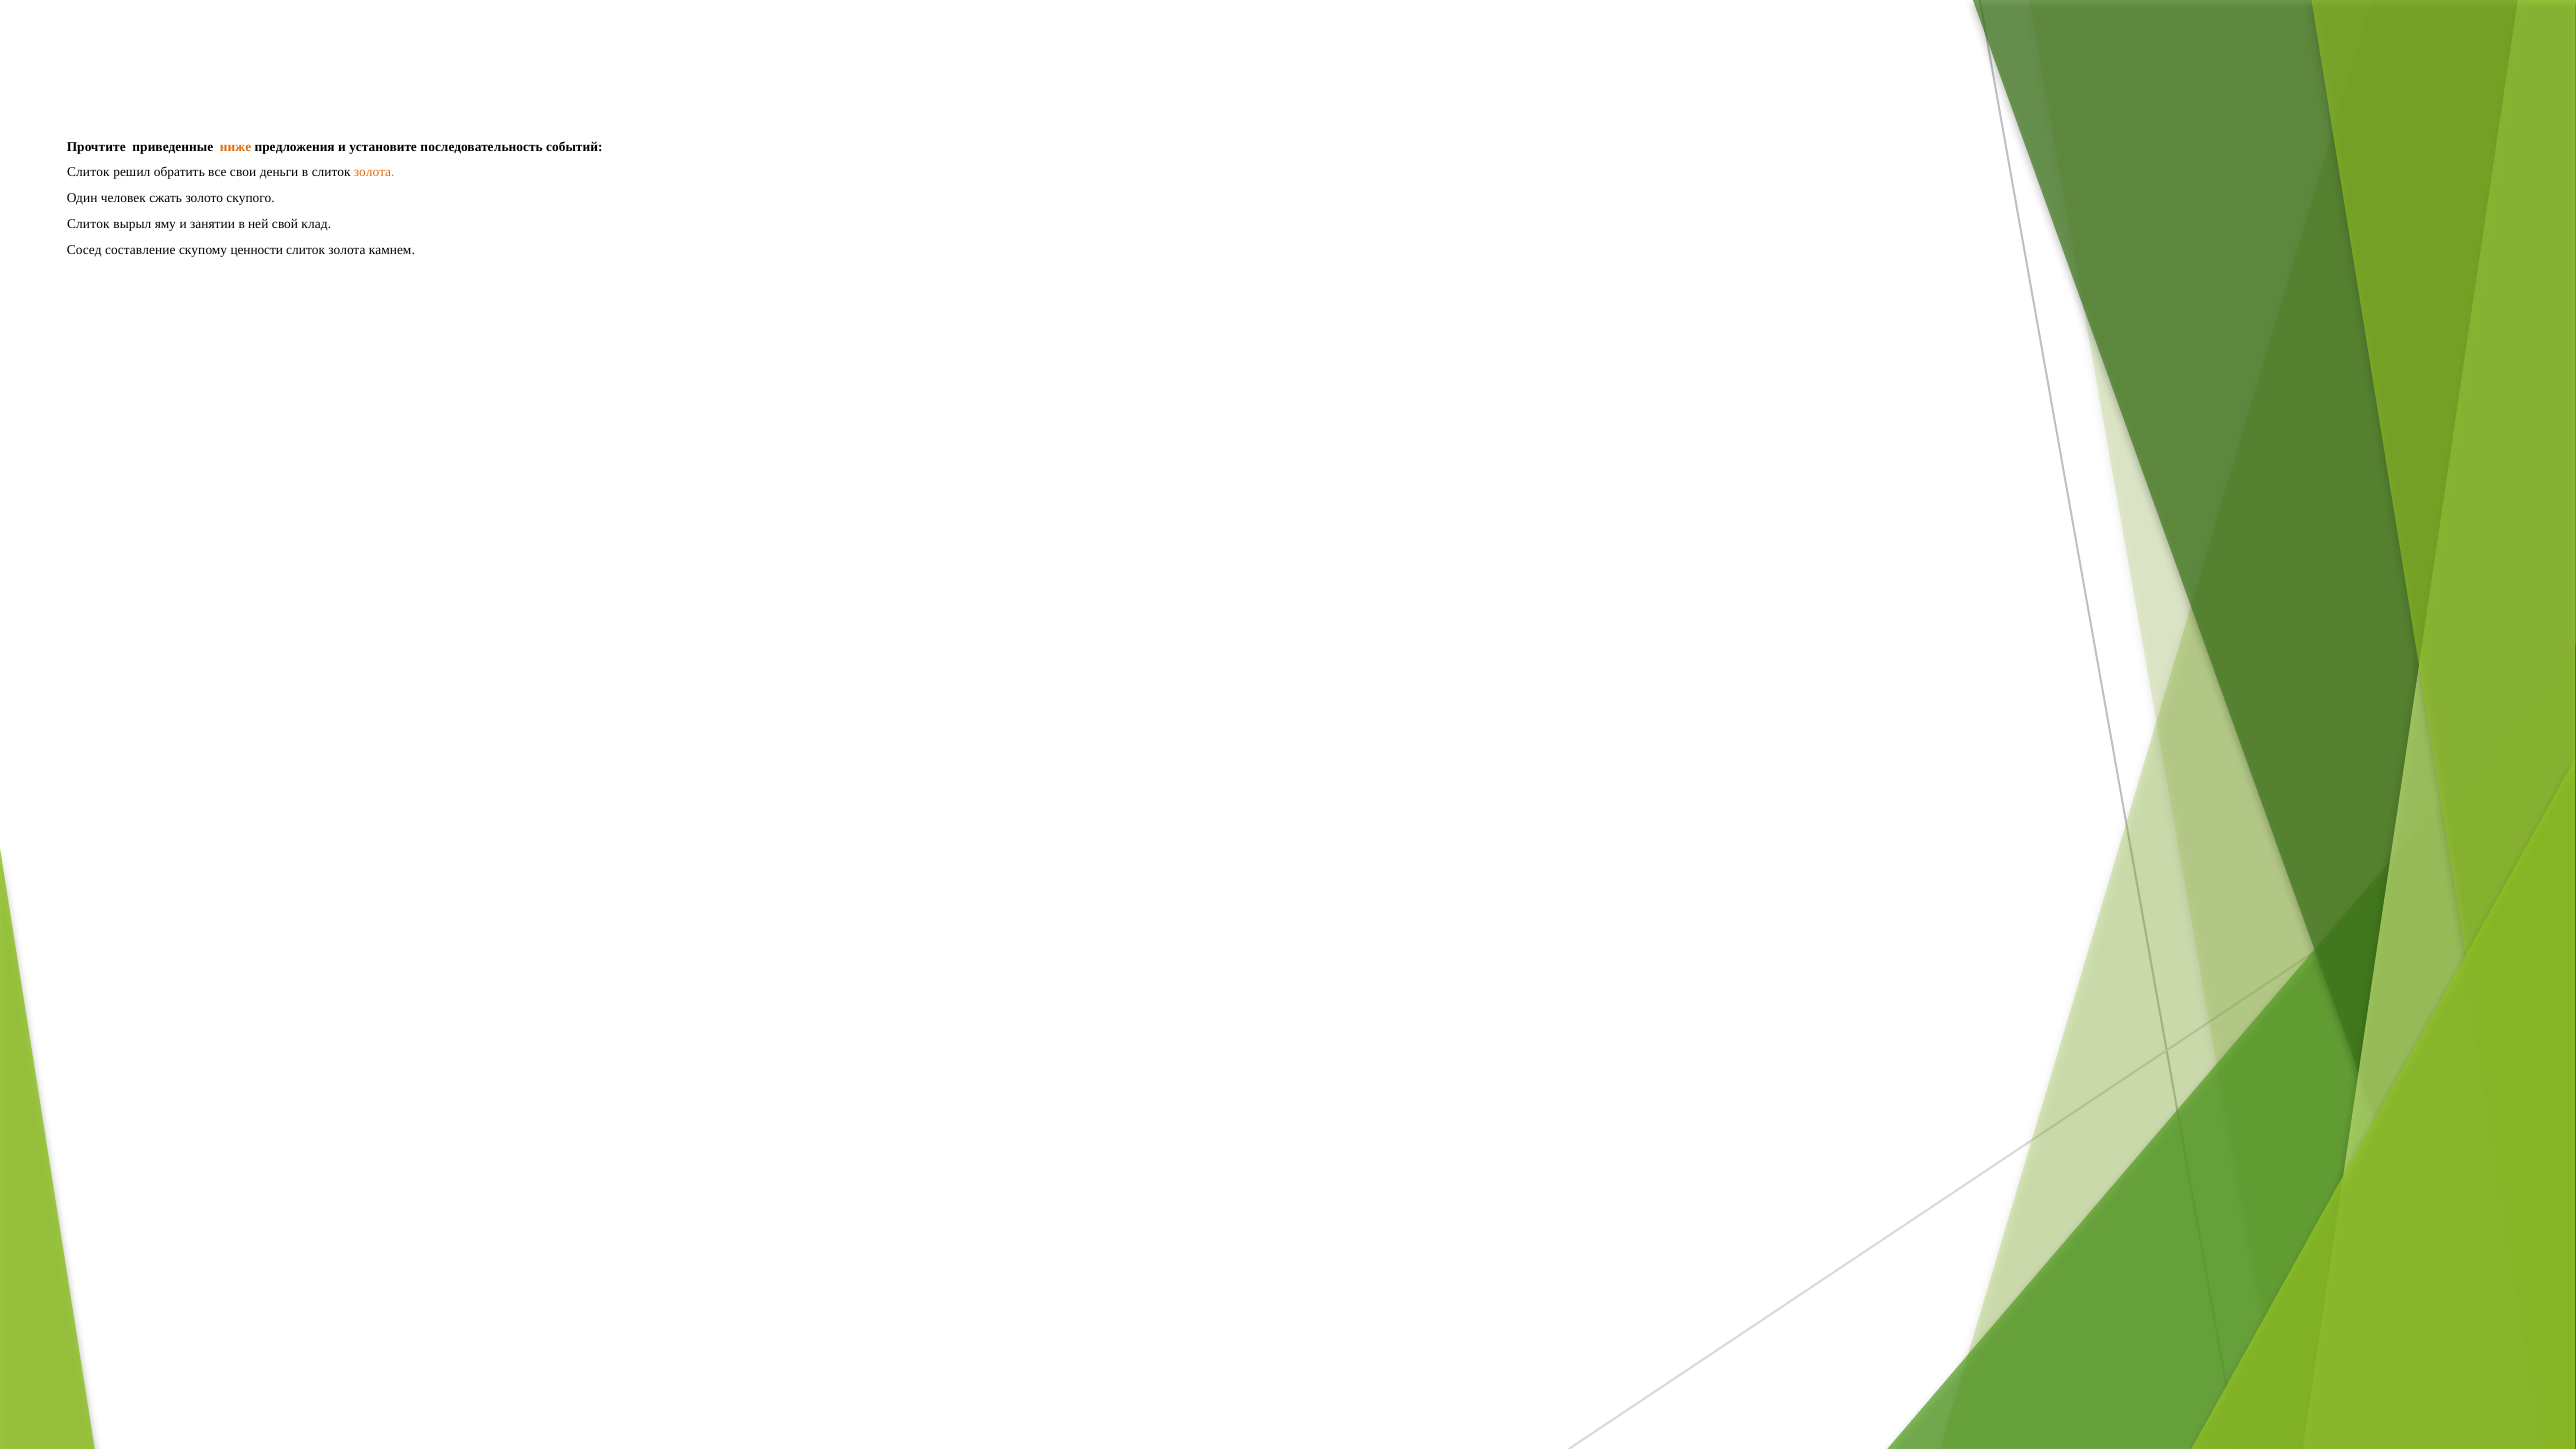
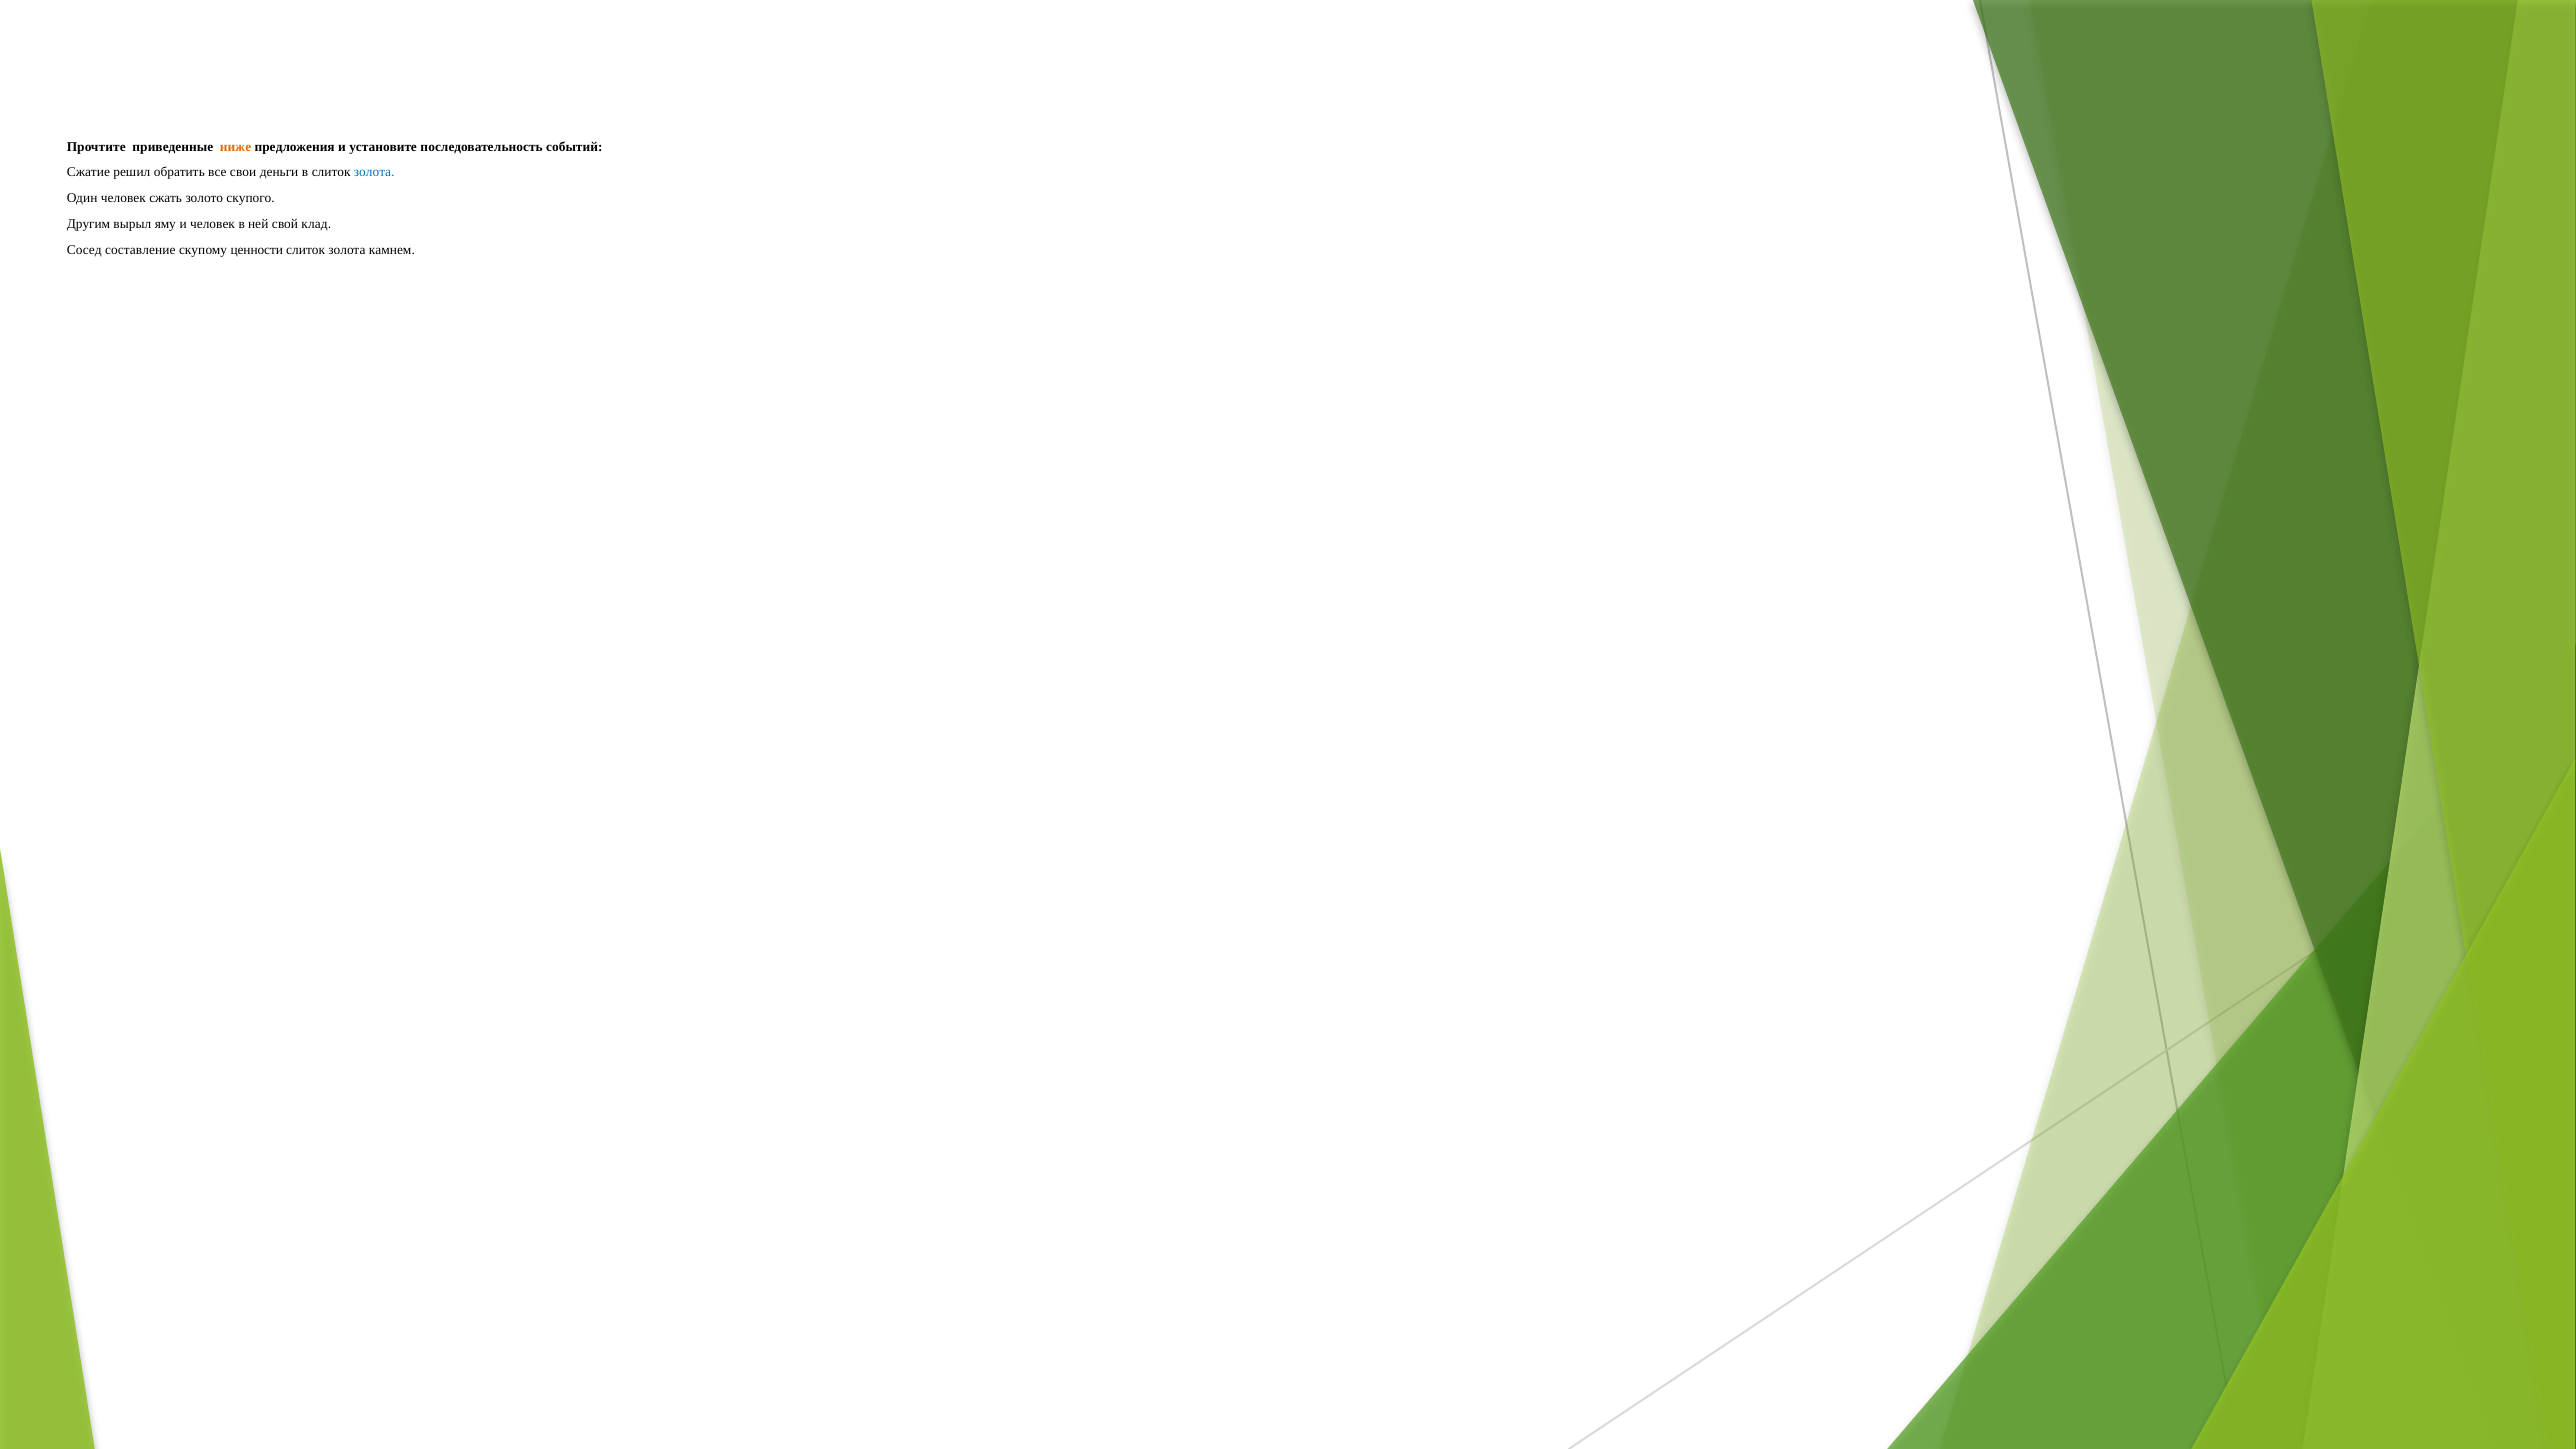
Слиток at (88, 173): Слиток -> Сжатие
золота at (374, 173) colour: orange -> blue
Слиток at (88, 224): Слиток -> Другим
и занятии: занятии -> человек
